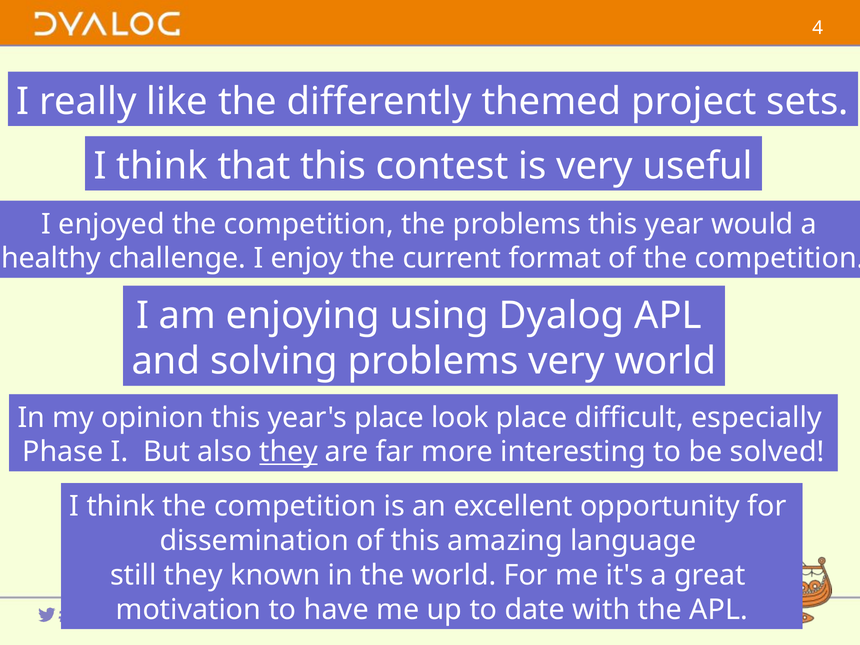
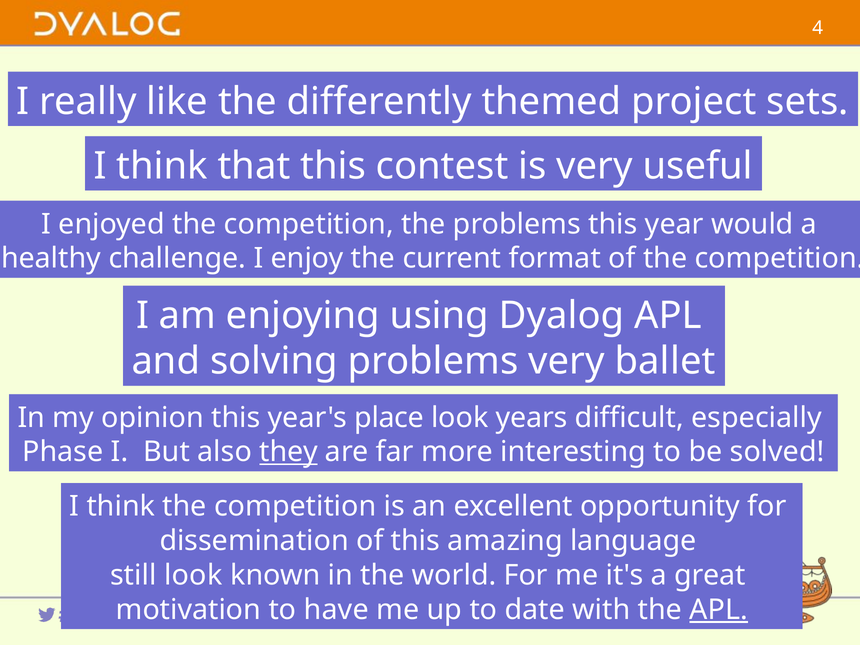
very world: world -> ballet
look place: place -> years
still they: they -> look
APL at (719, 610) underline: none -> present
